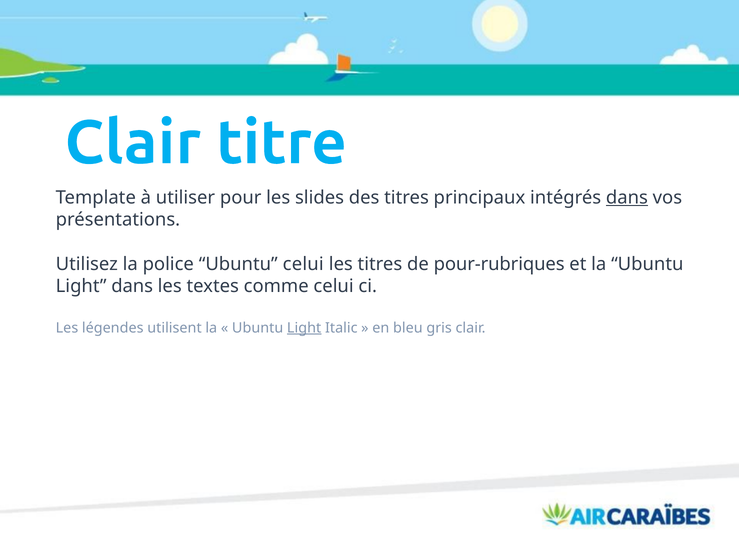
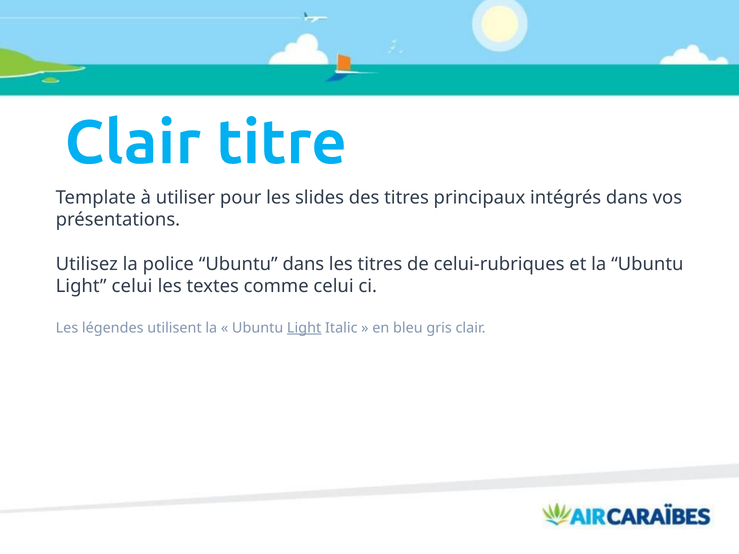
dans at (627, 198) underline: present -> none
Ubuntu celui: celui -> dans
pour-rubriques: pour-rubriques -> celui-rubriques
Light dans: dans -> celui
